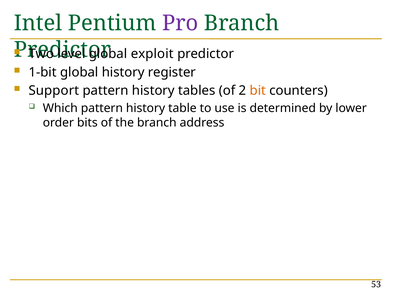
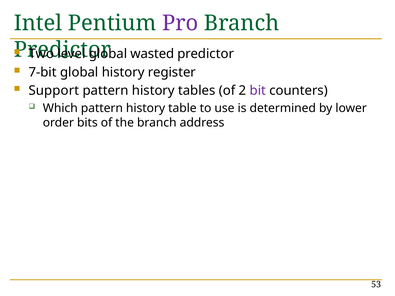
exploit: exploit -> wasted
1-bit: 1-bit -> 7-bit
bit colour: orange -> purple
